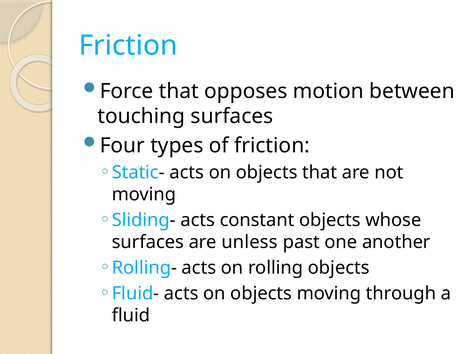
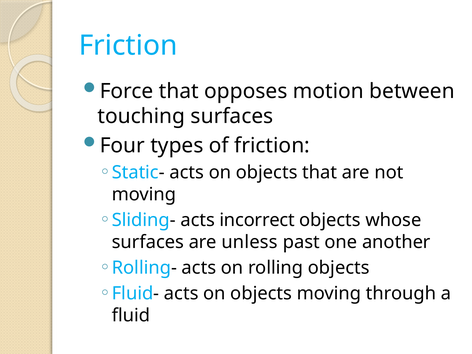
constant: constant -> incorrect
